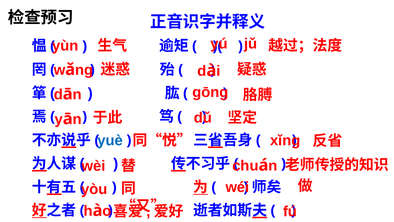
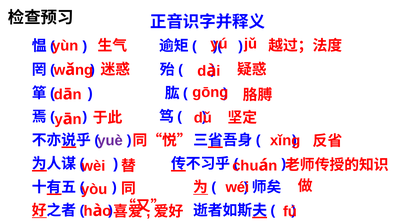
yuè colour: blue -> purple
